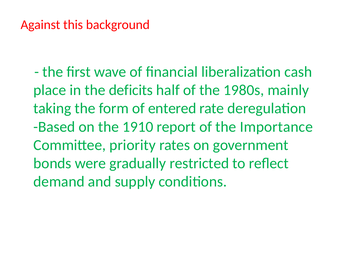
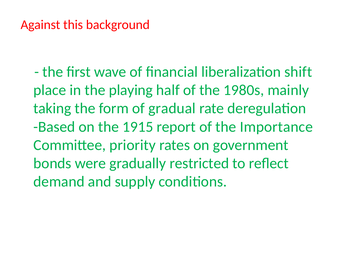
cash: cash -> shift
deficits: deficits -> playing
entered: entered -> gradual
1910: 1910 -> 1915
